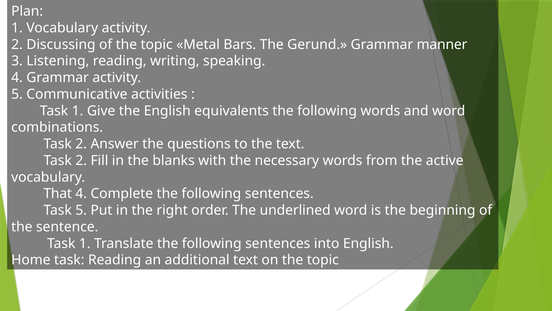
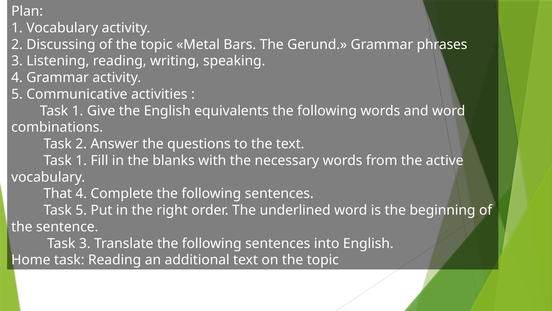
manner: manner -> phrases
2 at (81, 160): 2 -> 1
1 at (85, 243): 1 -> 3
